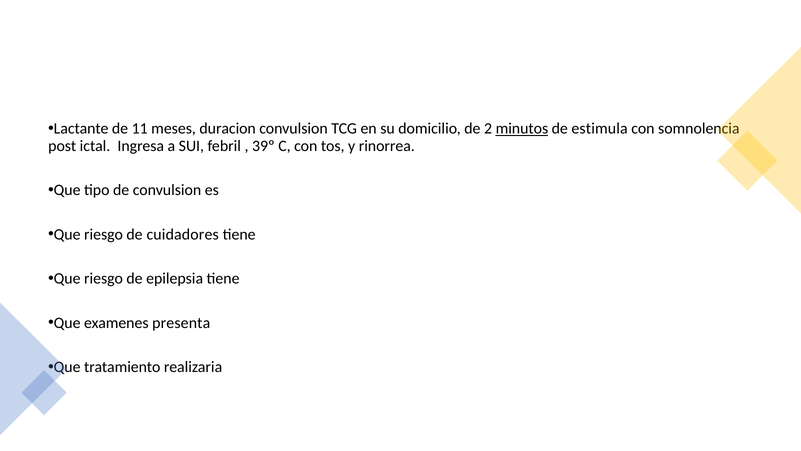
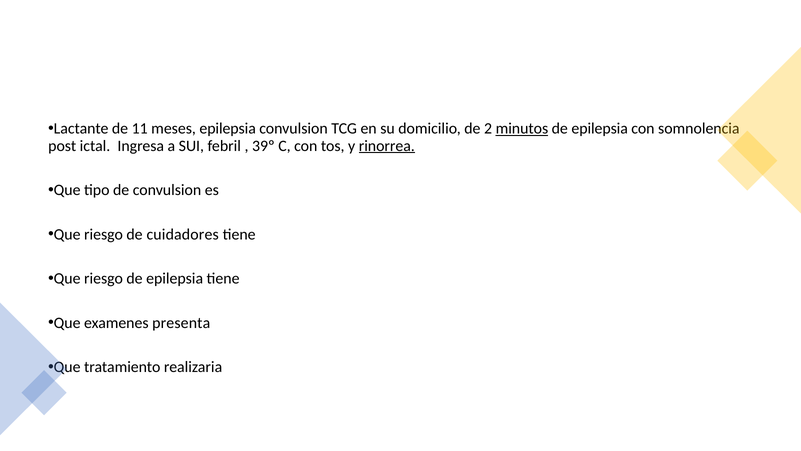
meses duracion: duracion -> epilepsia
estimula at (600, 129): estimula -> epilepsia
rinorrea underline: none -> present
